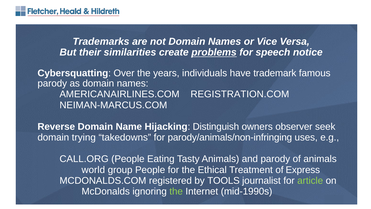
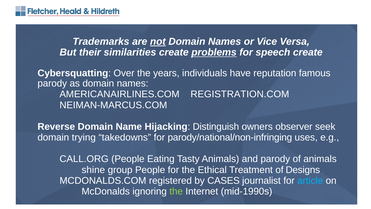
not underline: none -> present
speech notice: notice -> create
trademark: trademark -> reputation
parody/animals/non-infringing: parody/animals/non-infringing -> parody/national/non-infringing
world: world -> shine
Express: Express -> Designs
TOOLS: TOOLS -> CASES
article colour: light green -> light blue
